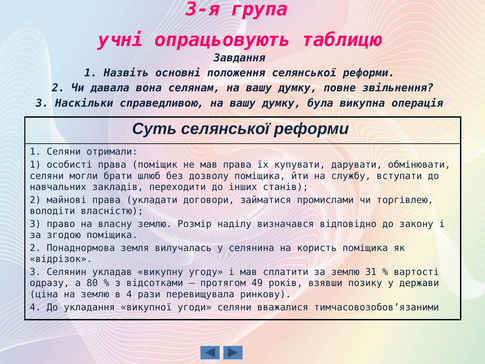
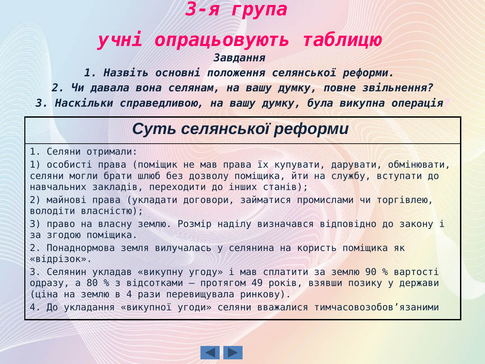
31: 31 -> 90
